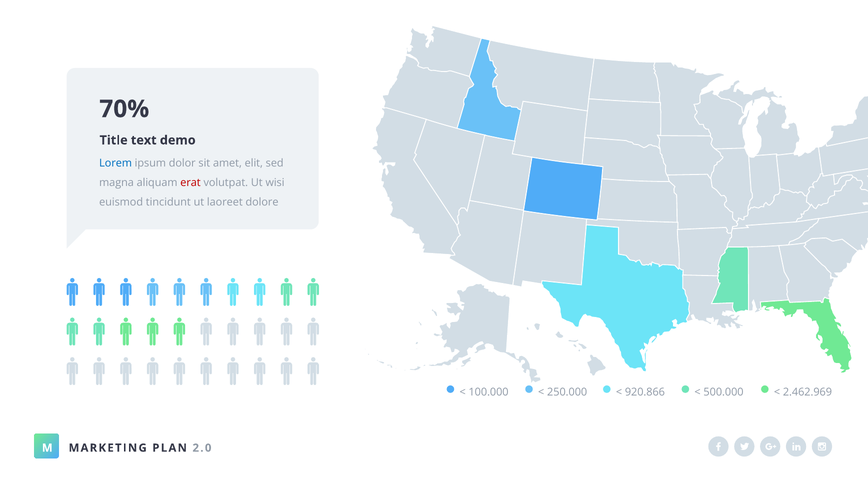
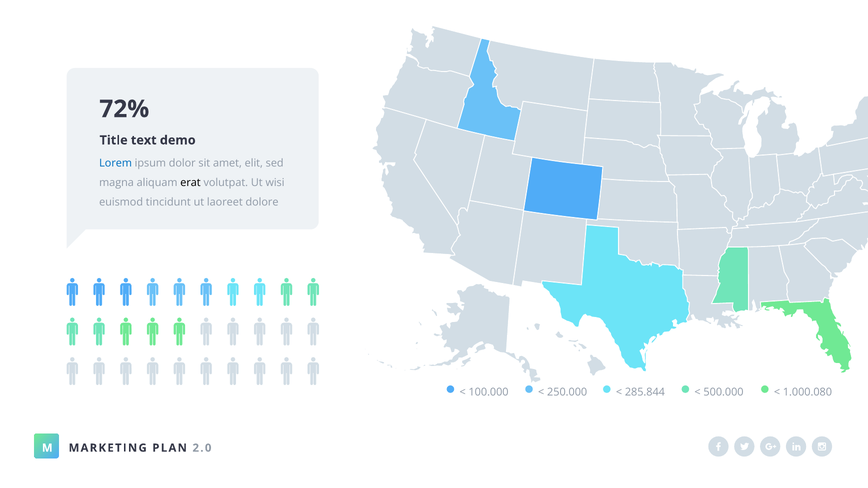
70%: 70% -> 72%
erat colour: red -> black
920.866: 920.866 -> 285.844
2.462.969: 2.462.969 -> 1.000.080
